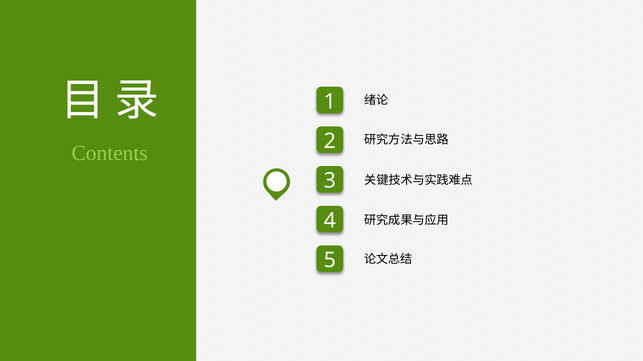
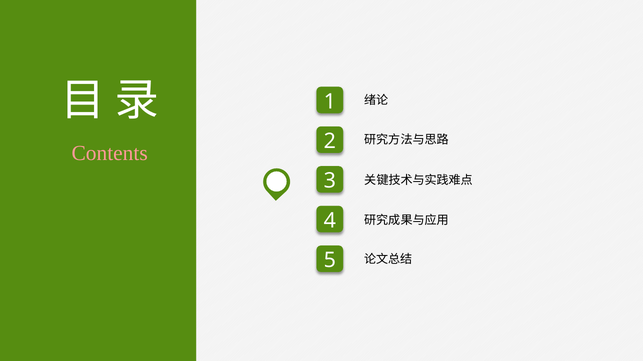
Contents colour: light green -> pink
